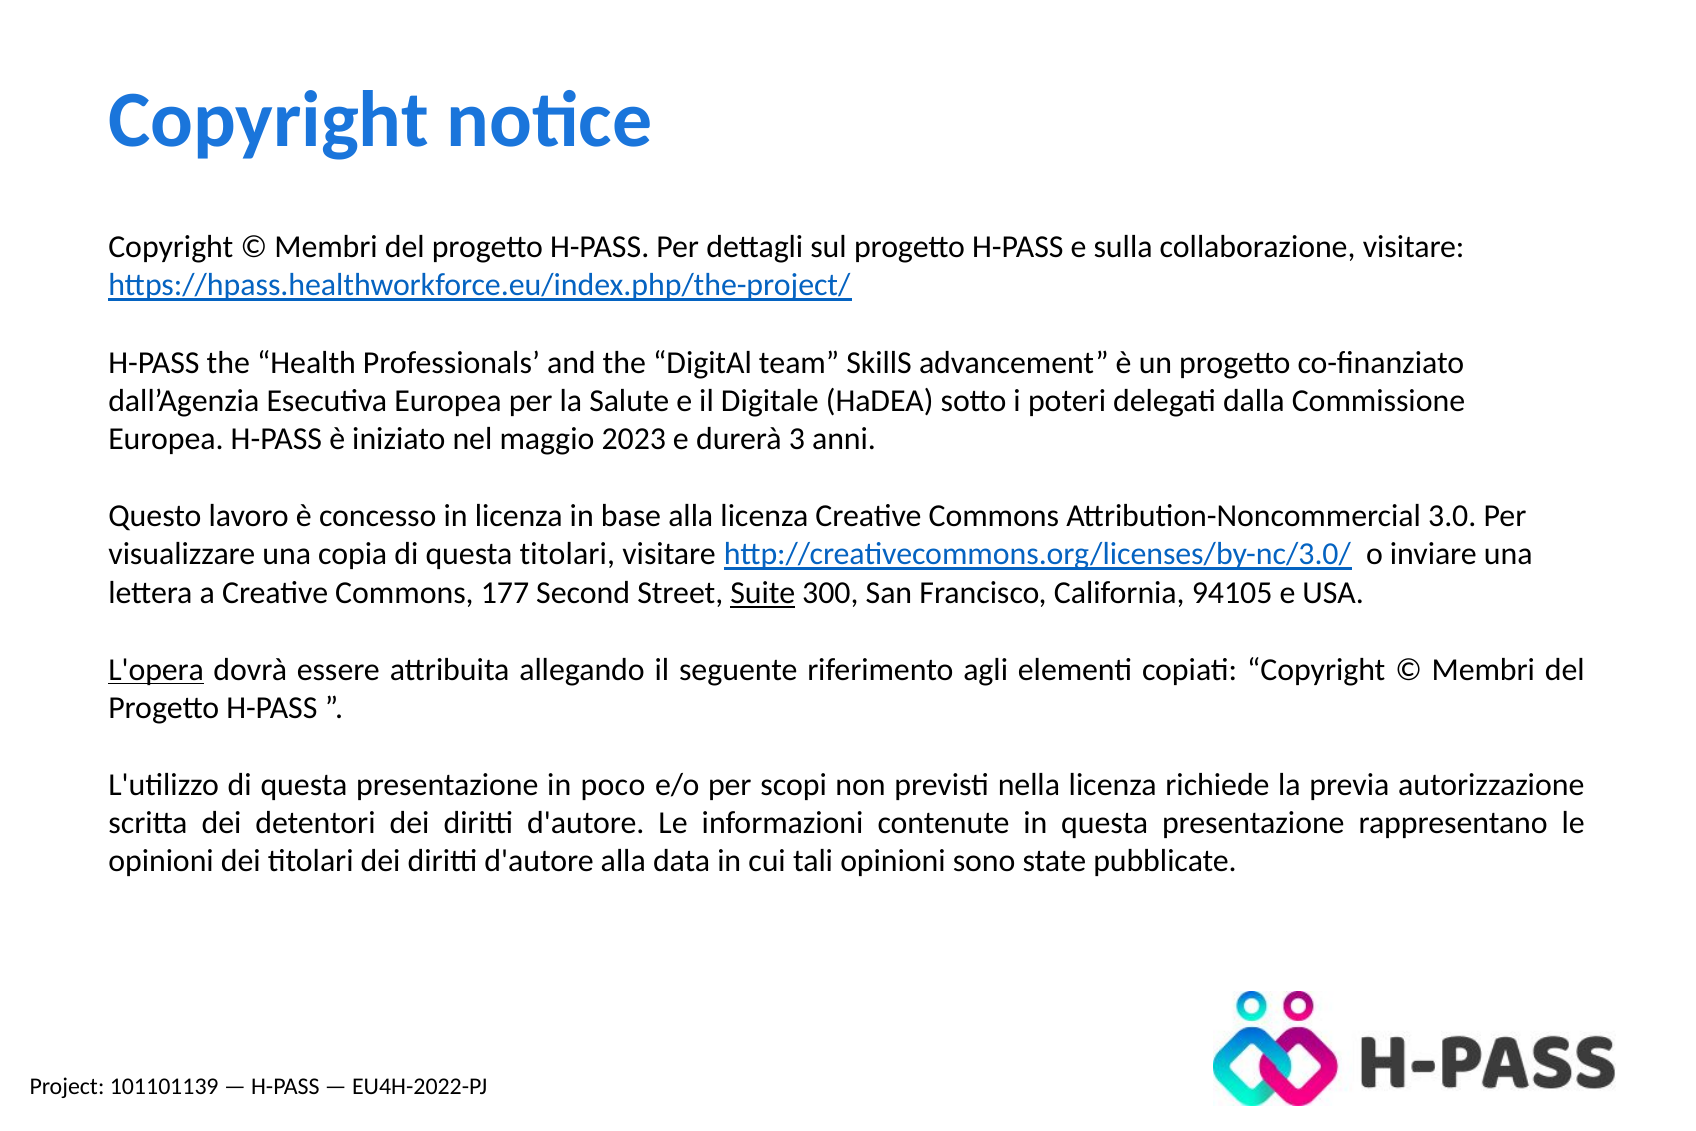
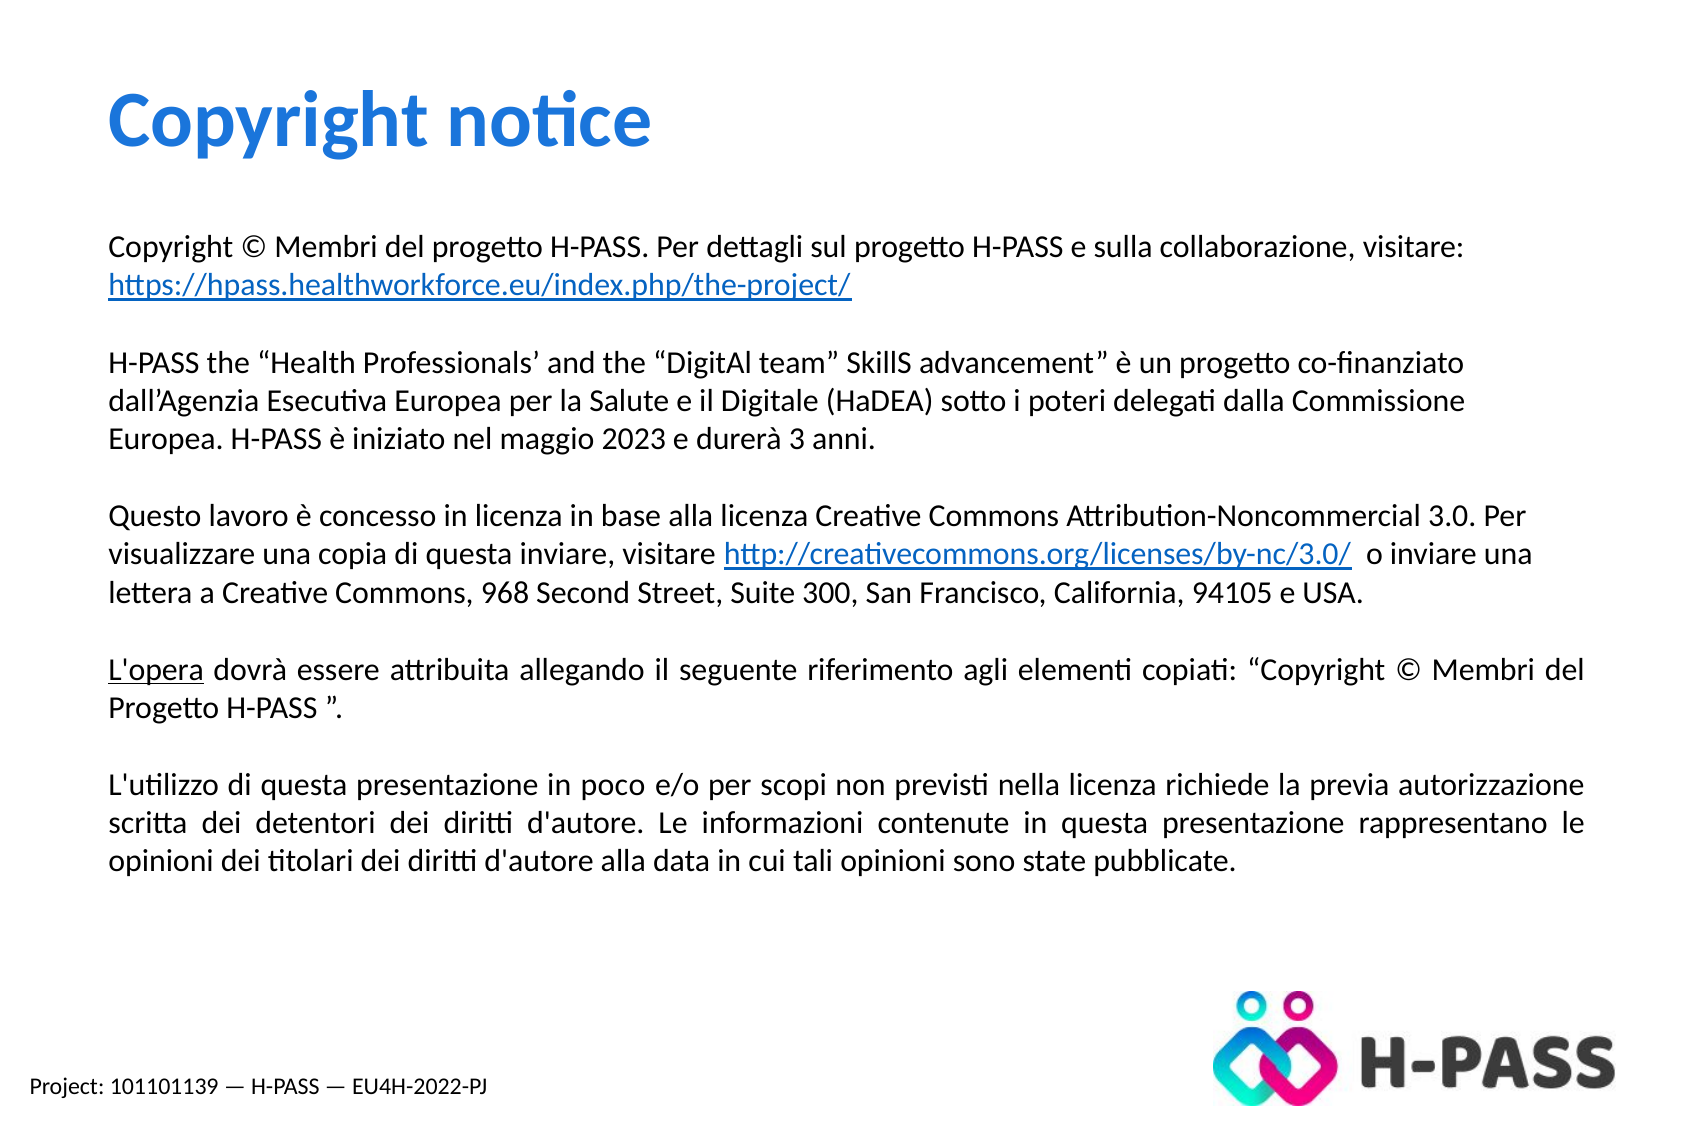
questa titolari: titolari -> inviare
177: 177 -> 968
Suite underline: present -> none
